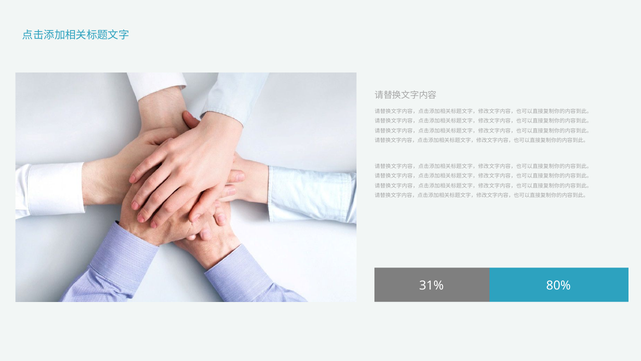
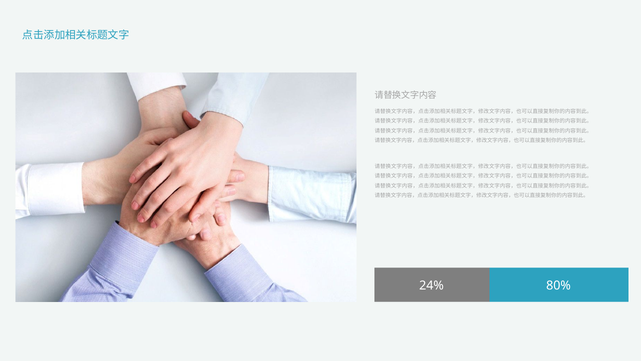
31%: 31% -> 24%
